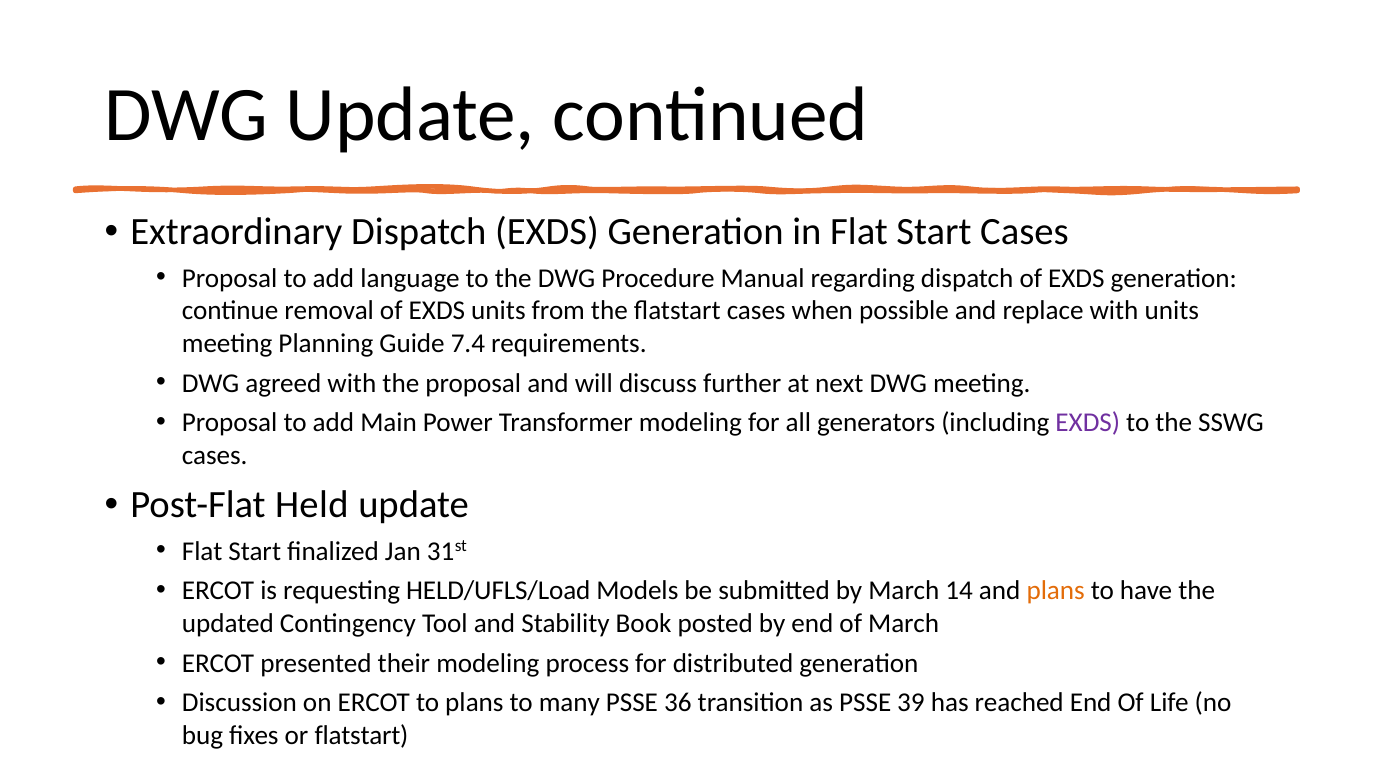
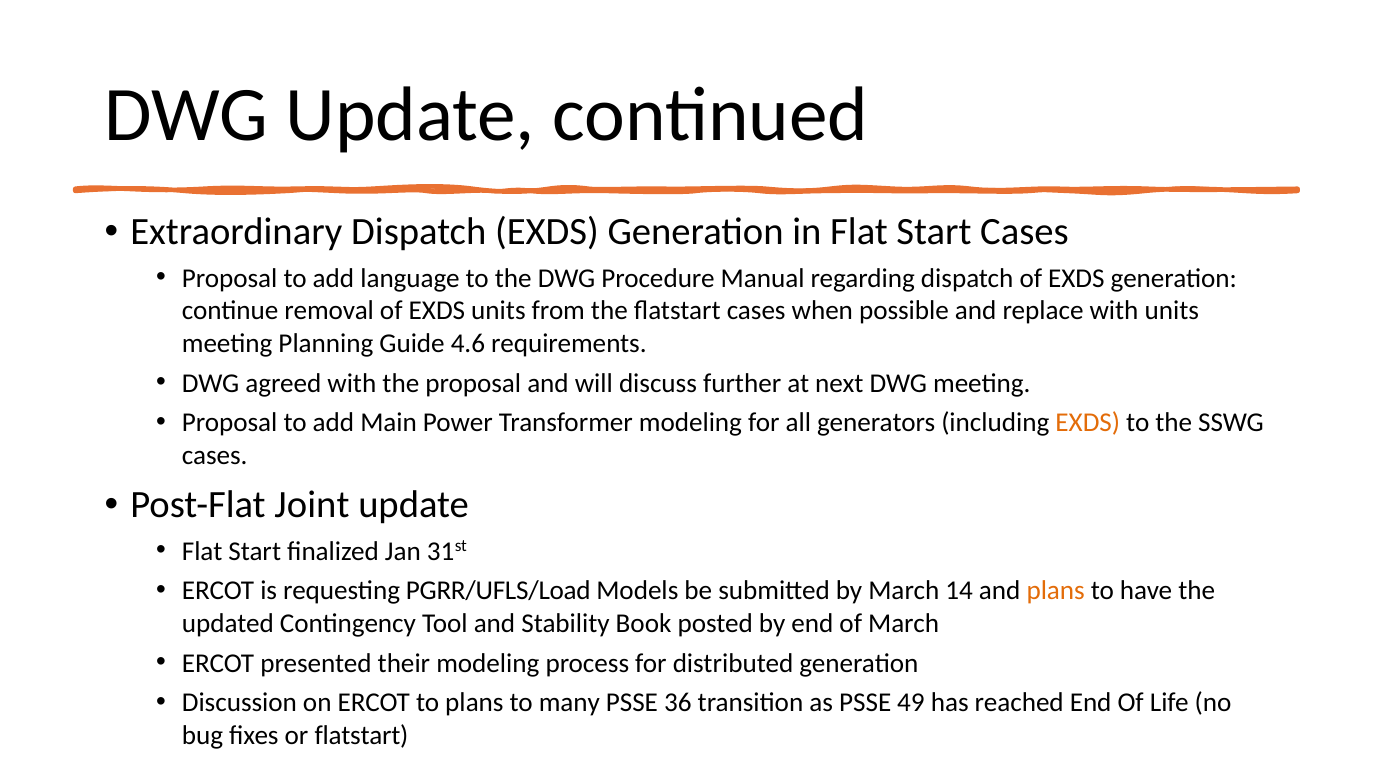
7.4: 7.4 -> 4.6
EXDS at (1088, 423) colour: purple -> orange
Held: Held -> Joint
HELD/UFLS/Load: HELD/UFLS/Load -> PGRR/UFLS/Load
39: 39 -> 49
